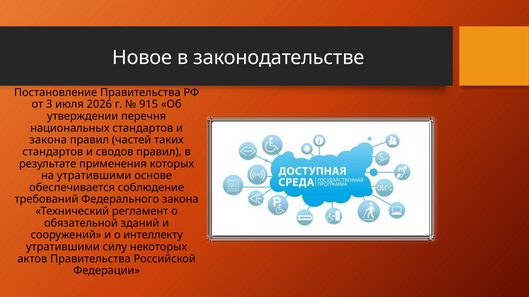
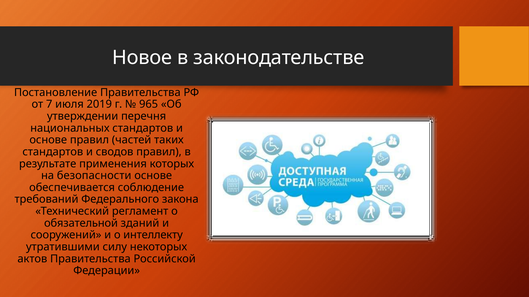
3: 3 -> 7
2026: 2026 -> 2019
915: 915 -> 965
закона at (48, 140): закона -> основе
на утратившими: утратившими -> безопасности
